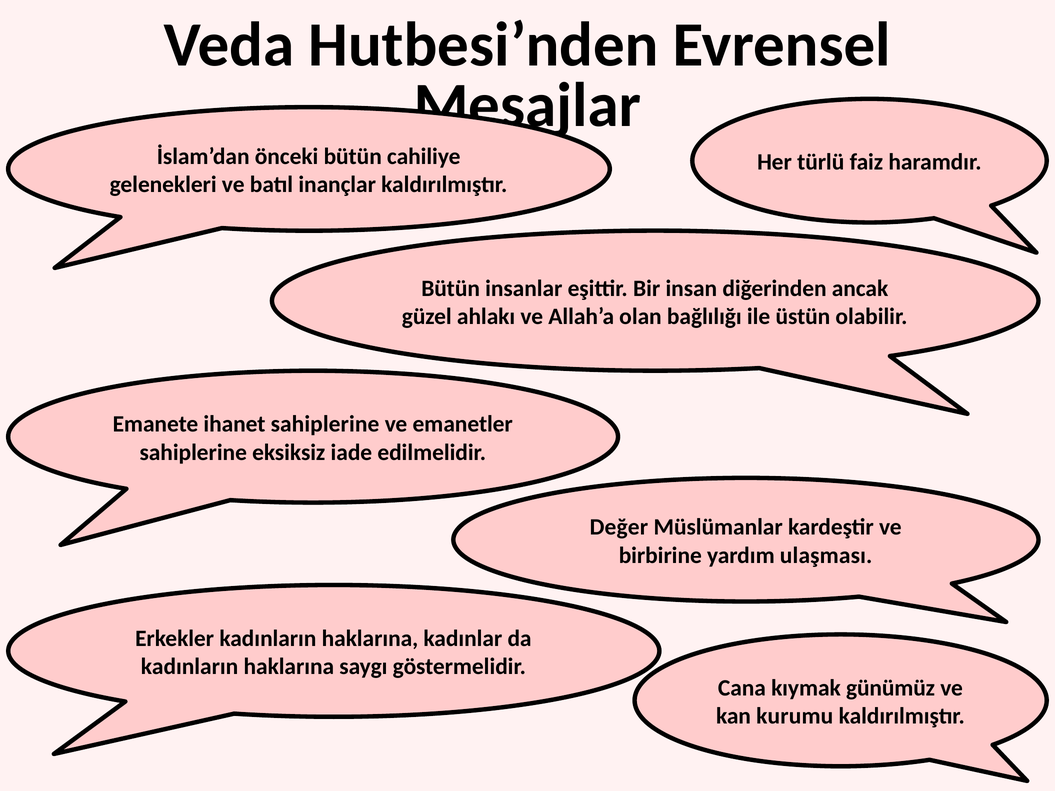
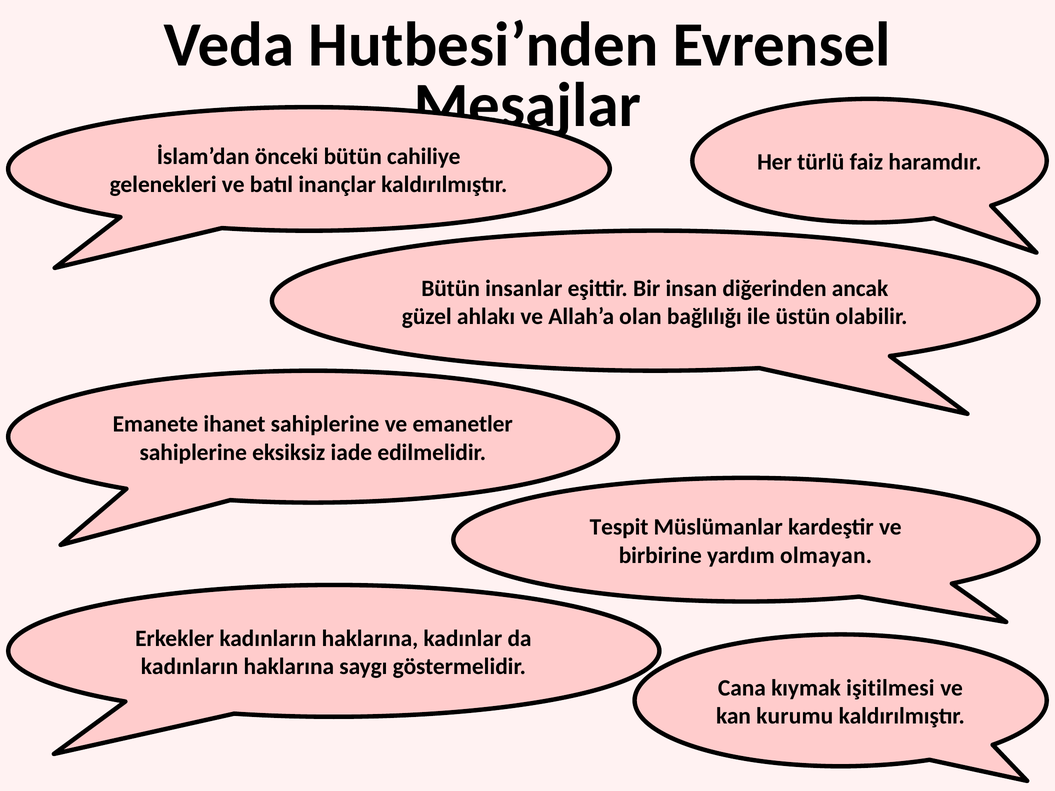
Değer: Değer -> Tespit
ulaşması: ulaşması -> olmayan
günümüz: günümüz -> işitilmesi
